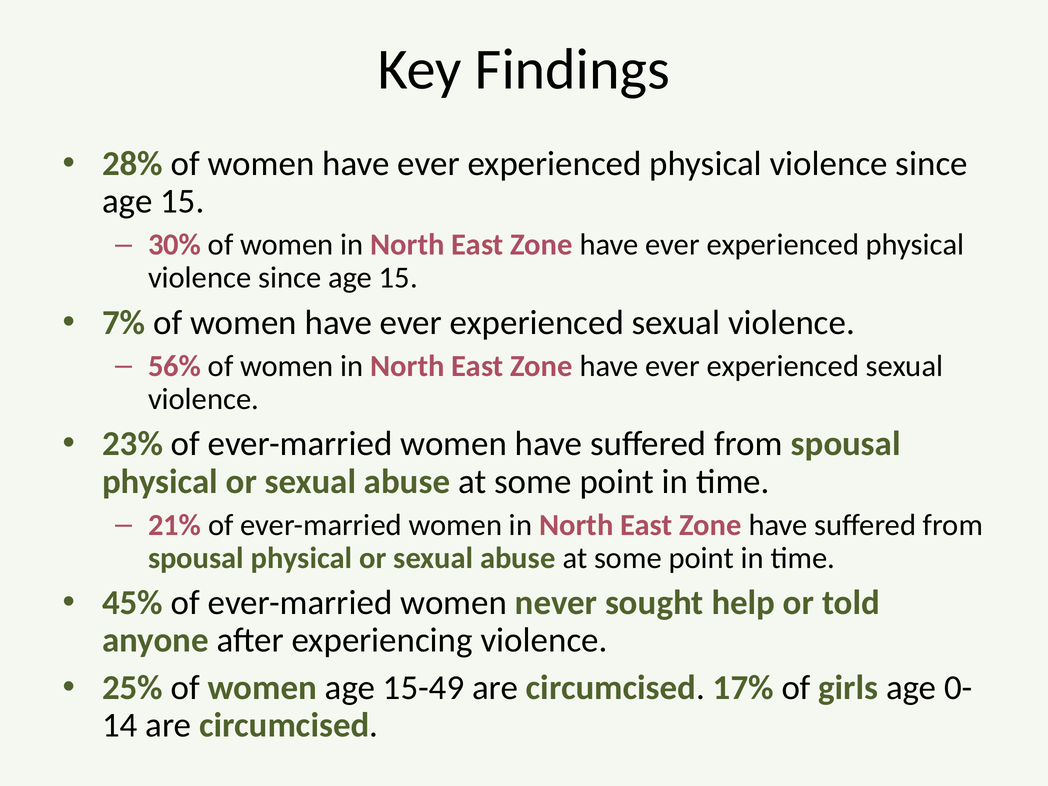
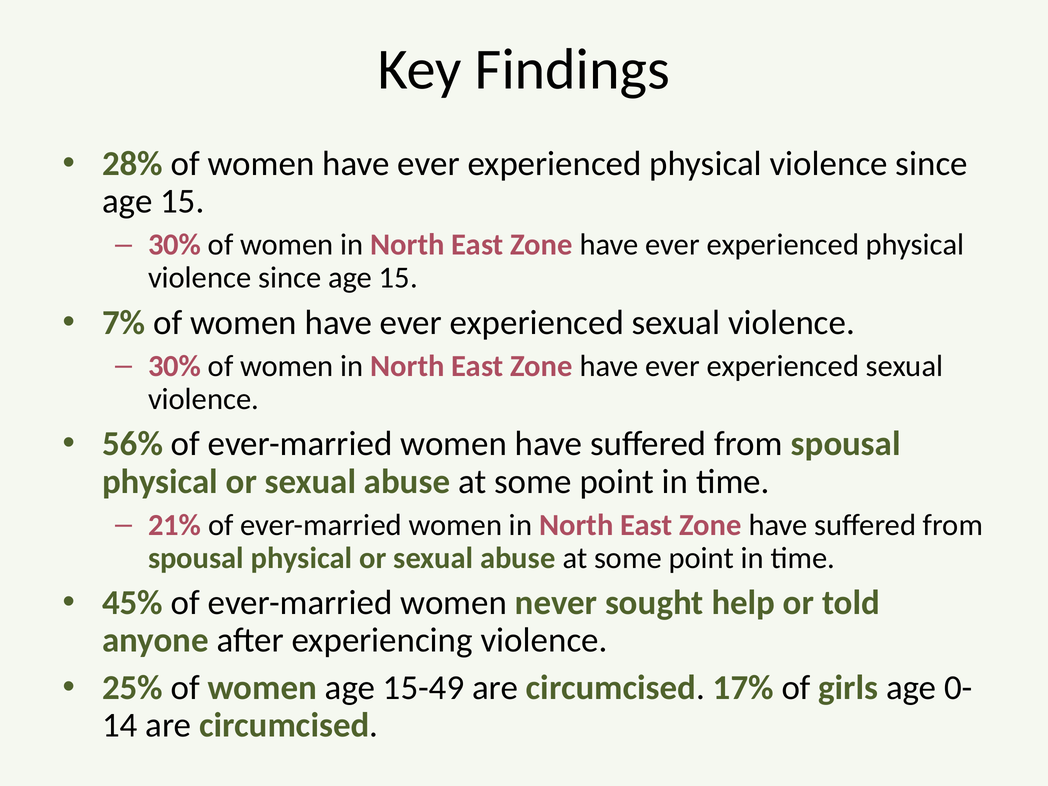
56% at (175, 366): 56% -> 30%
23%: 23% -> 56%
